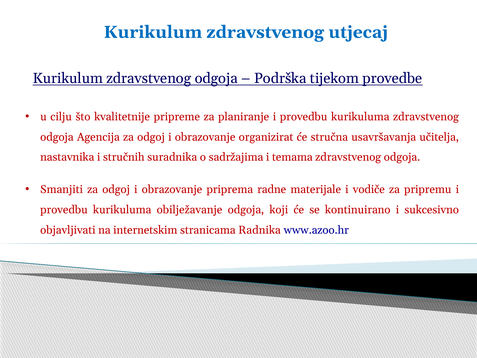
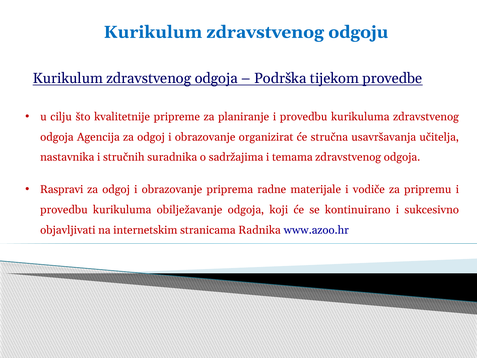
utjecaj: utjecaj -> odgoju
Smanjiti: Smanjiti -> Raspravi
